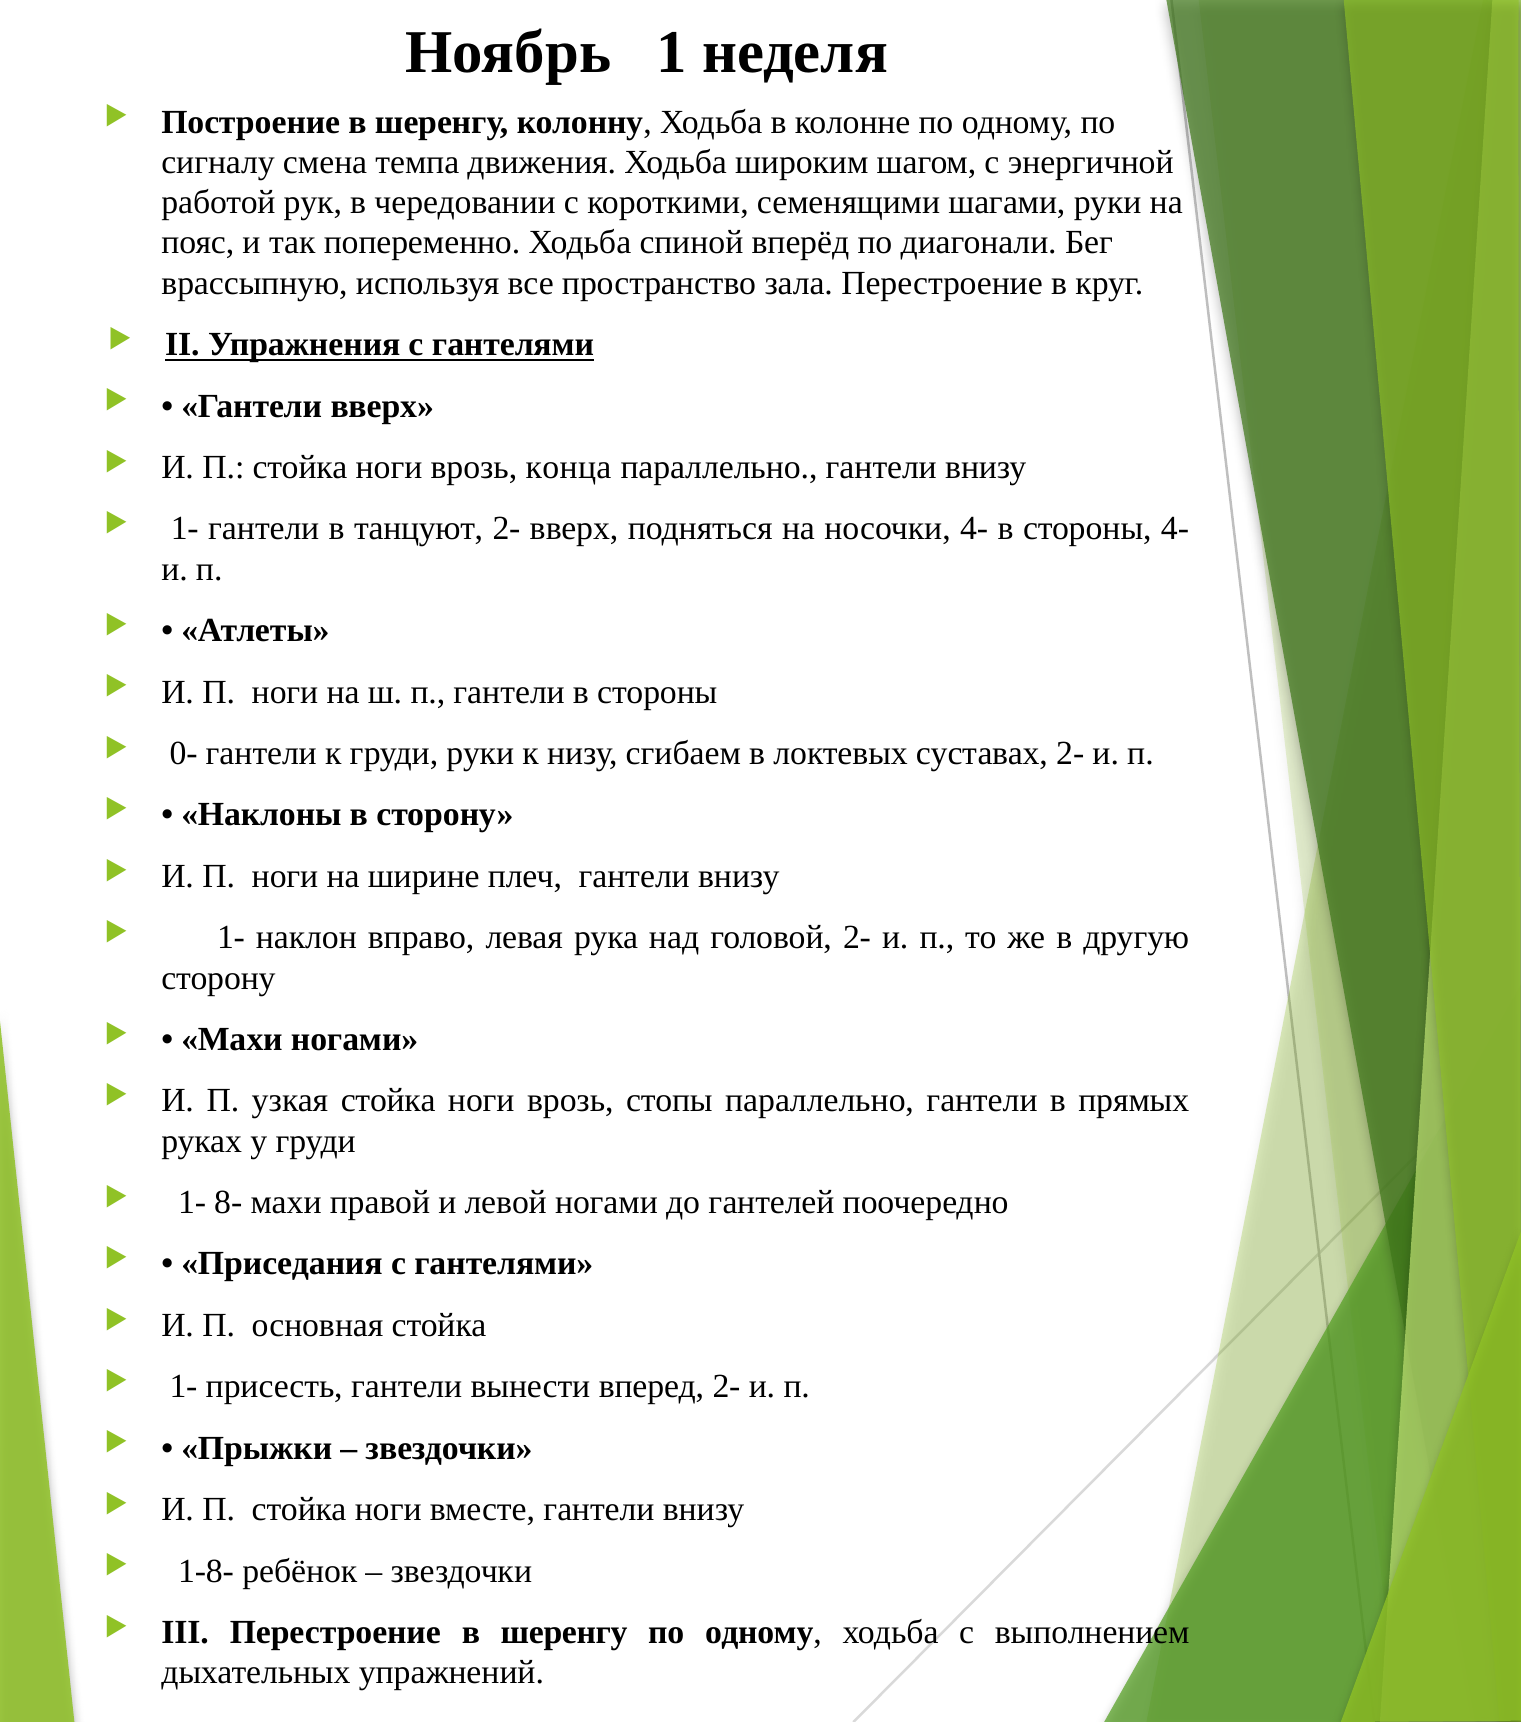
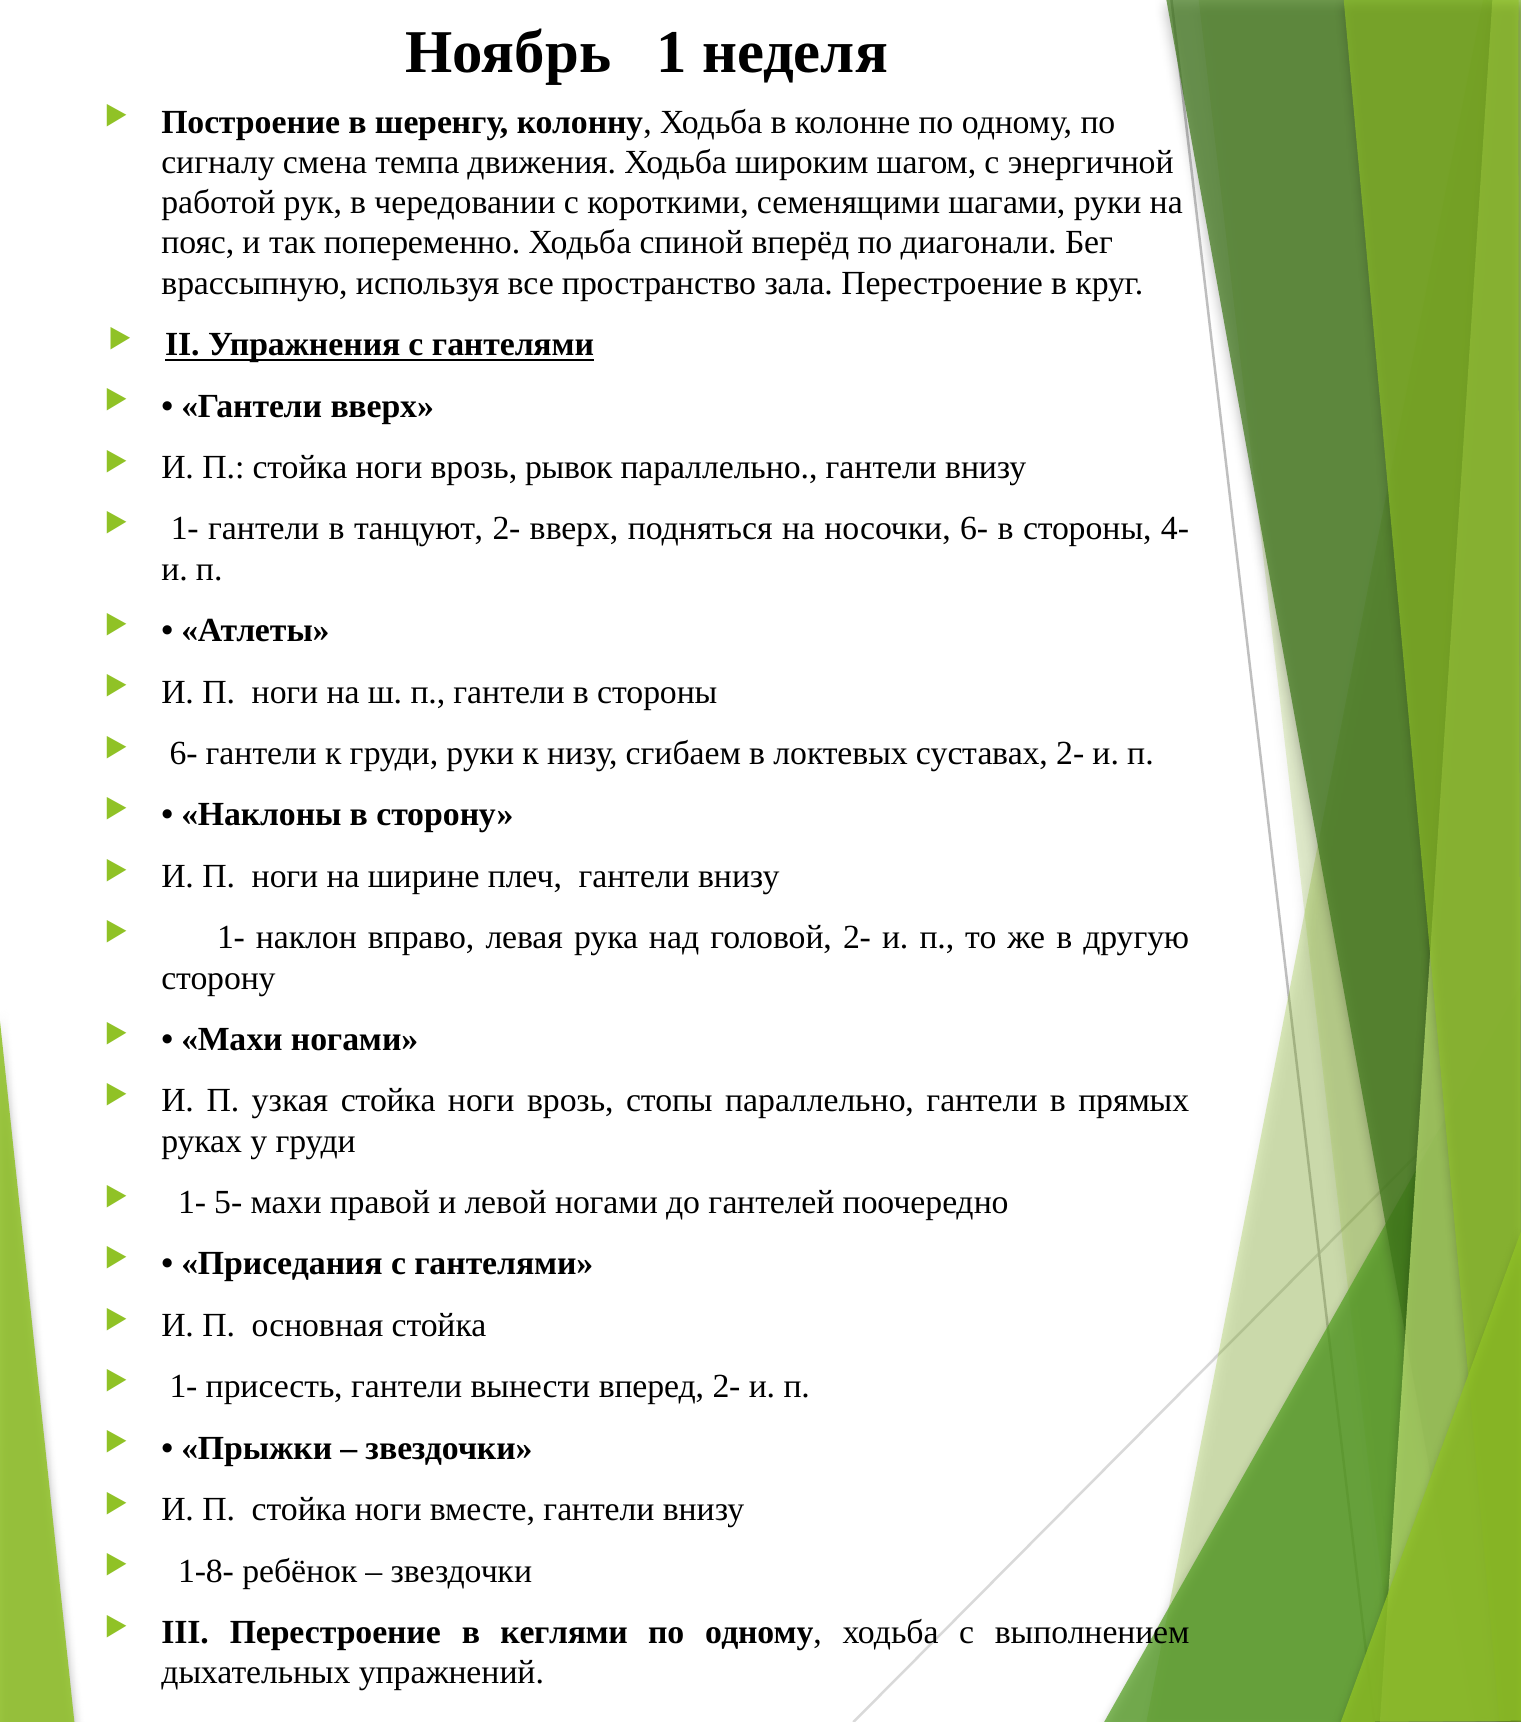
конца: конца -> рывок
носочки 4-: 4- -> 6-
0- at (184, 753): 0- -> 6-
8-: 8- -> 5-
Перестроение в шеренгу: шеренгу -> кеглями
